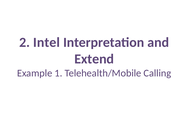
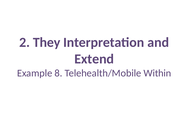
Intel: Intel -> They
1: 1 -> 8
Calling: Calling -> Within
